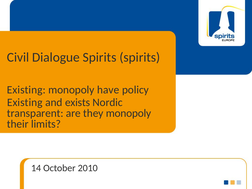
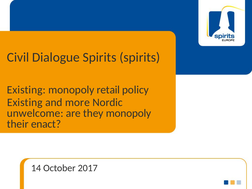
have: have -> retail
exists: exists -> more
transparent: transparent -> unwelcome
limits: limits -> enact
2010: 2010 -> 2017
